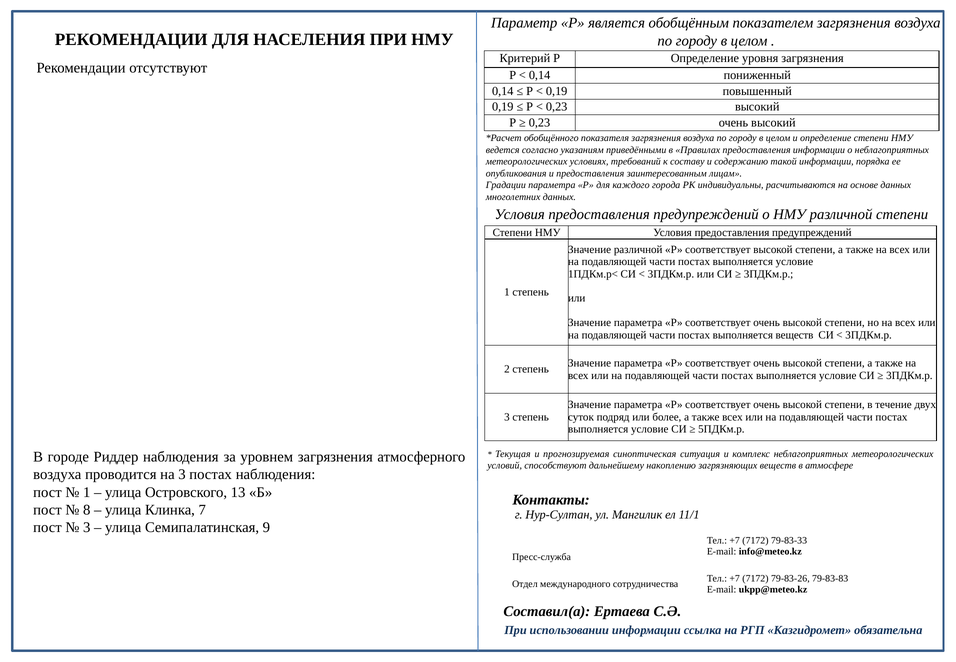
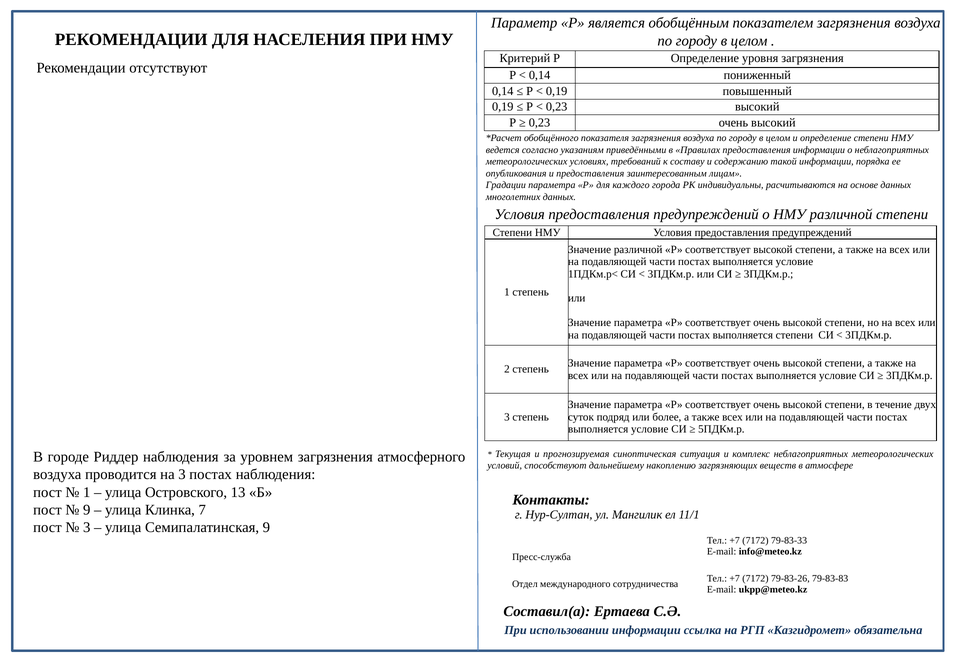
выполняется веществ: веществ -> степени
8 at (87, 510): 8 -> 9
